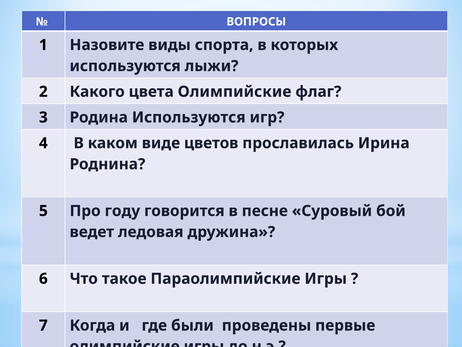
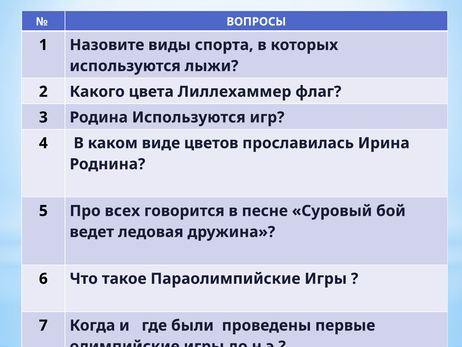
цвета Олимпийские: Олимпийские -> Лиллехаммер
году: году -> всех
